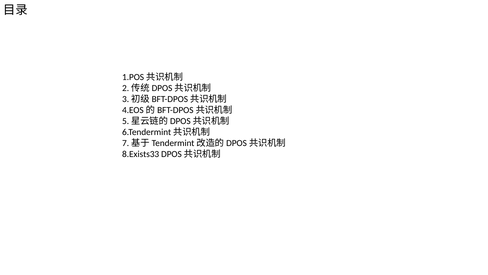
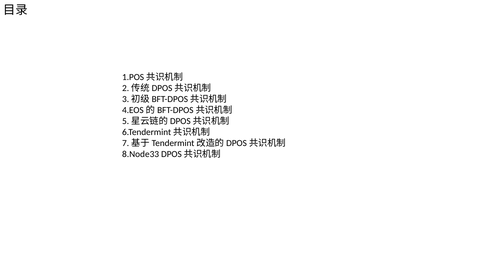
8.Exists33: 8.Exists33 -> 8.Node33
